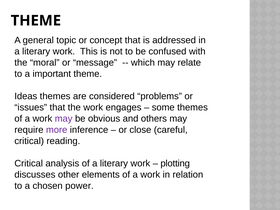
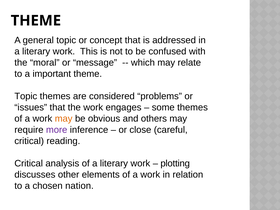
Ideas at (26, 96): Ideas -> Topic
may at (64, 119) colour: purple -> orange
power: power -> nation
